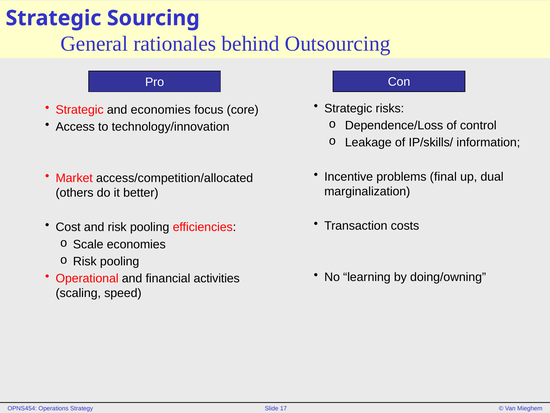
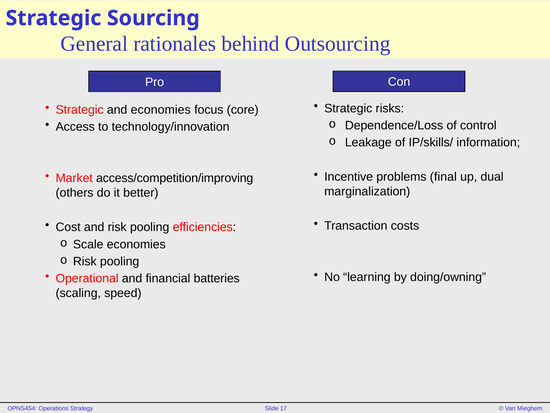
access/competition/allocated: access/competition/allocated -> access/competition/improving
activities: activities -> batteries
